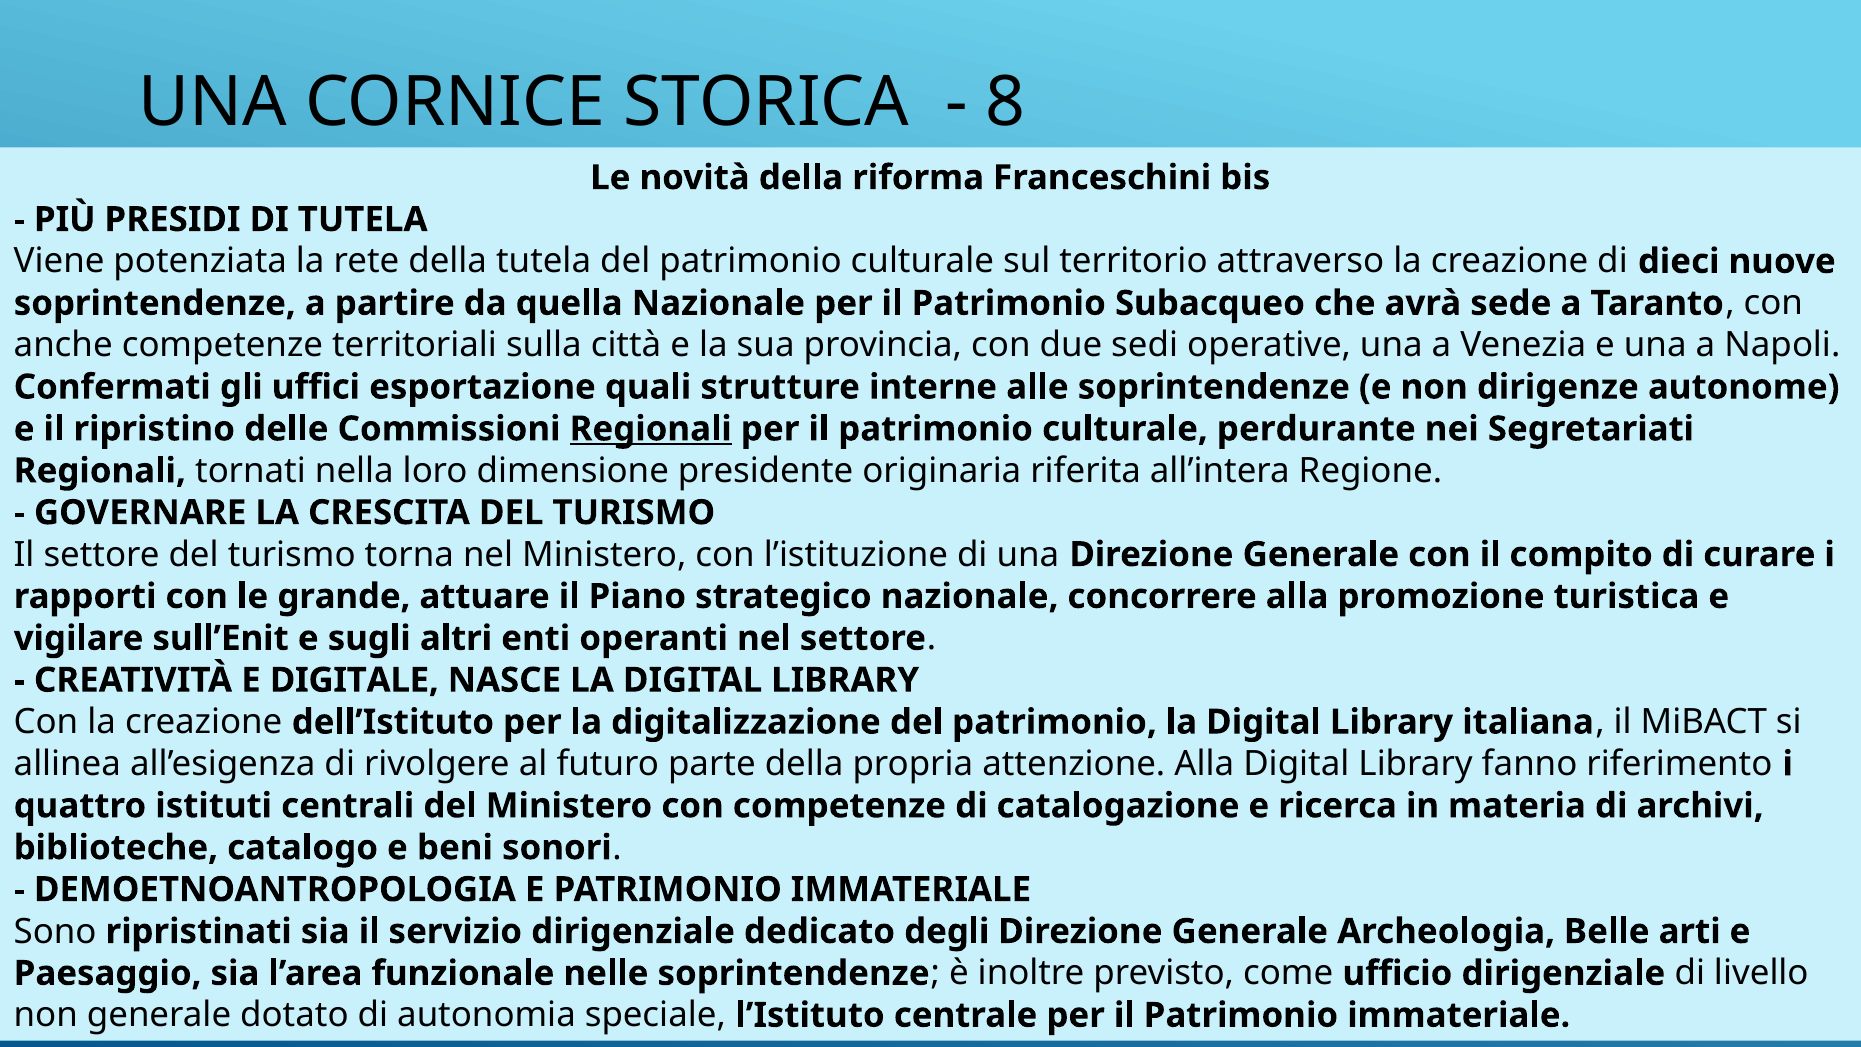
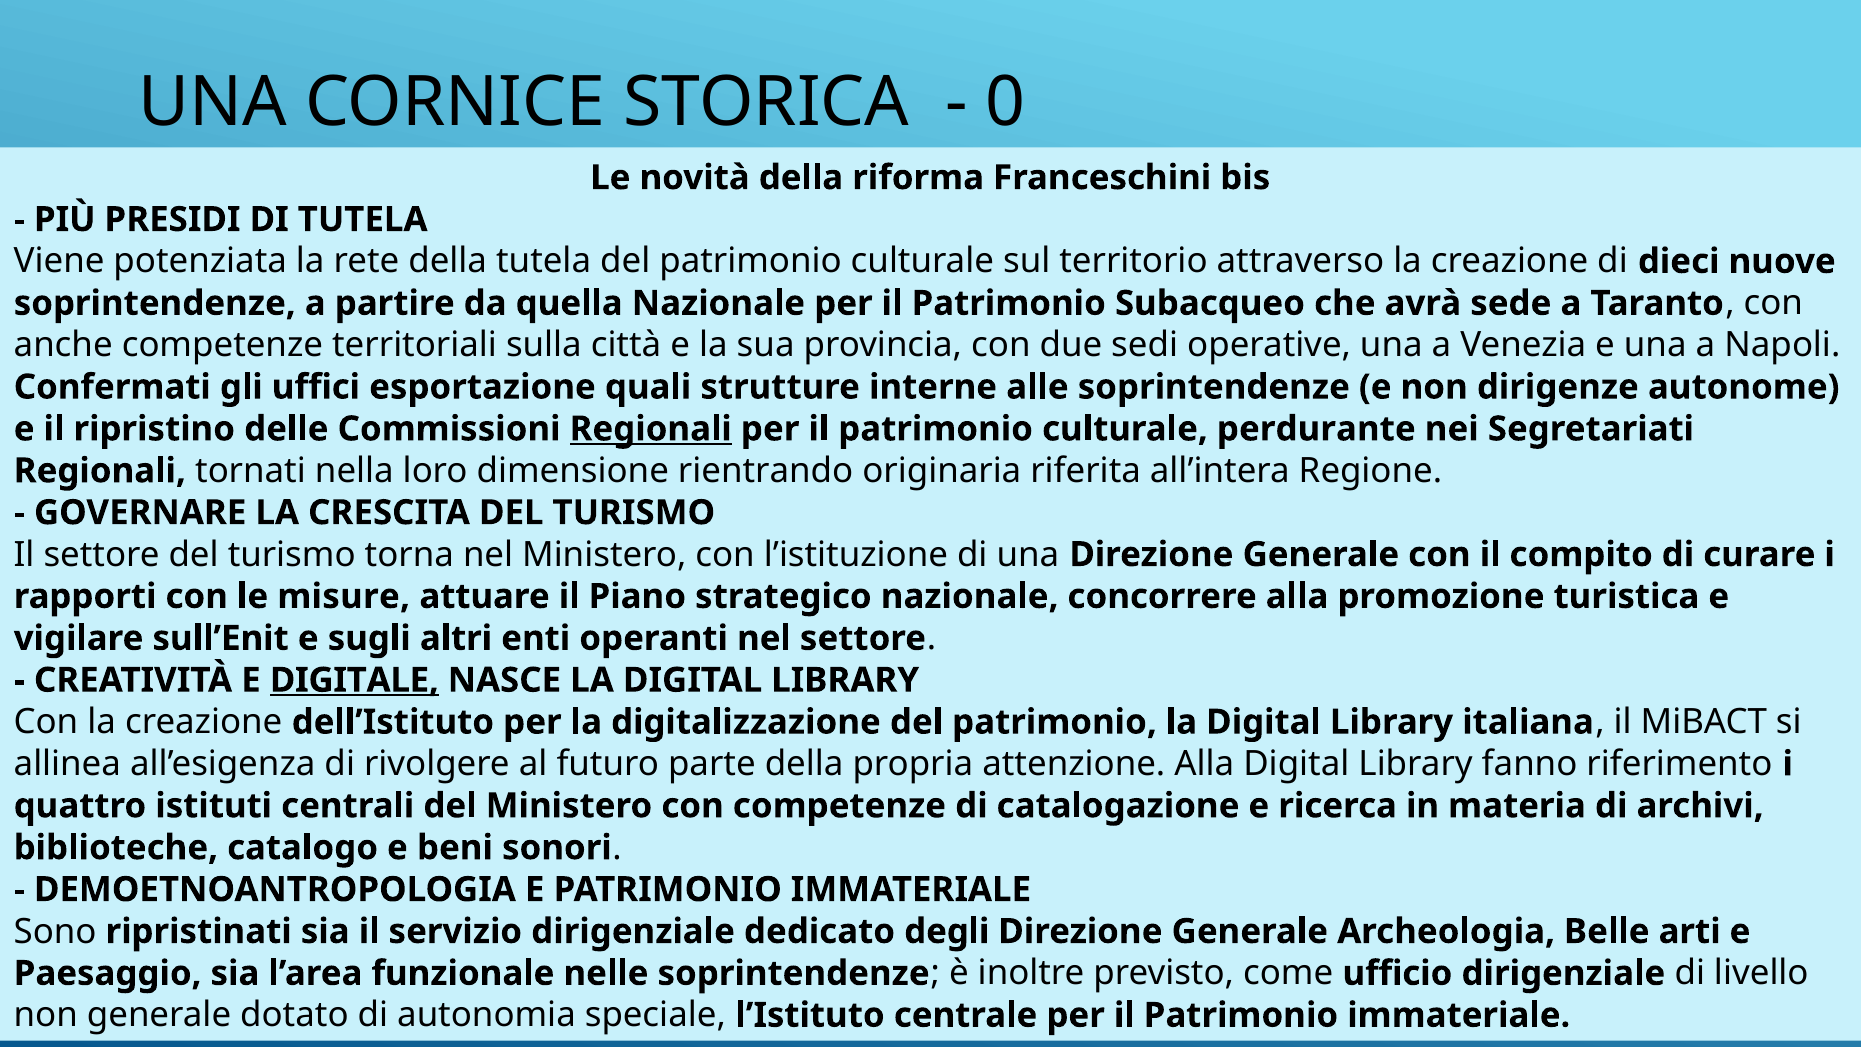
8: 8 -> 0
presidente: presidente -> rientrando
grande: grande -> misure
DIGITALE underline: none -> present
